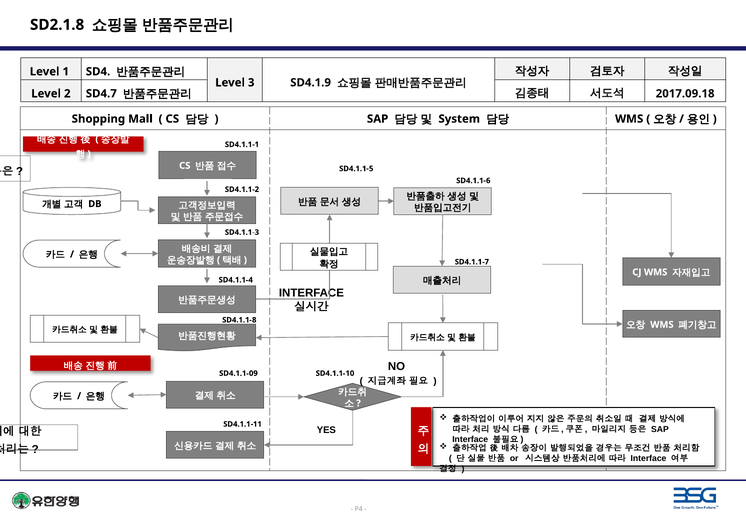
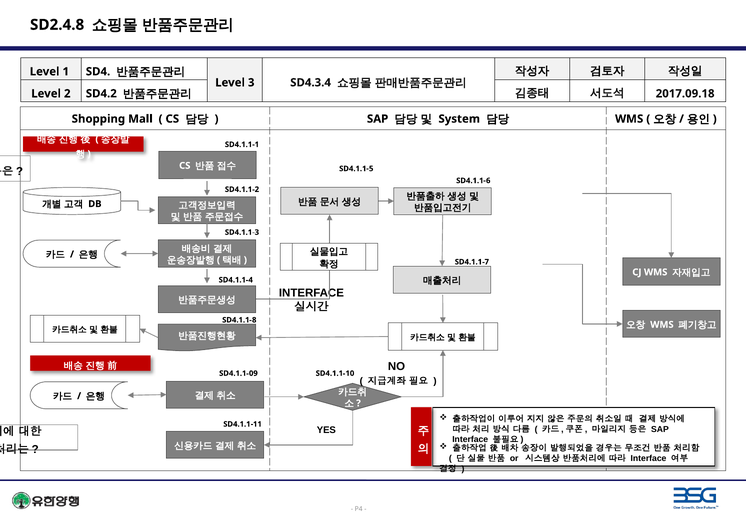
SD2.1.8: SD2.1.8 -> SD2.4.8
SD4.1.9: SD4.1.9 -> SD4.3.4
SD4.7: SD4.7 -> SD4.2
